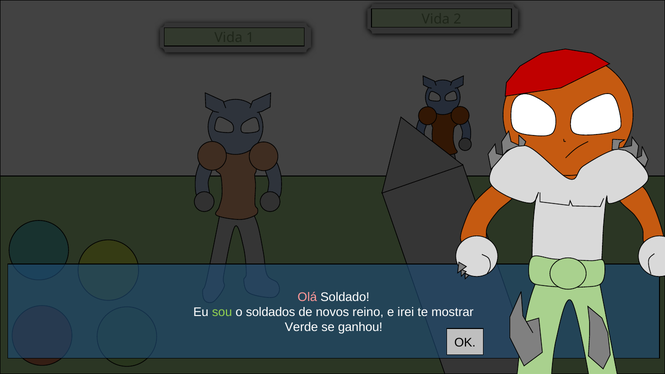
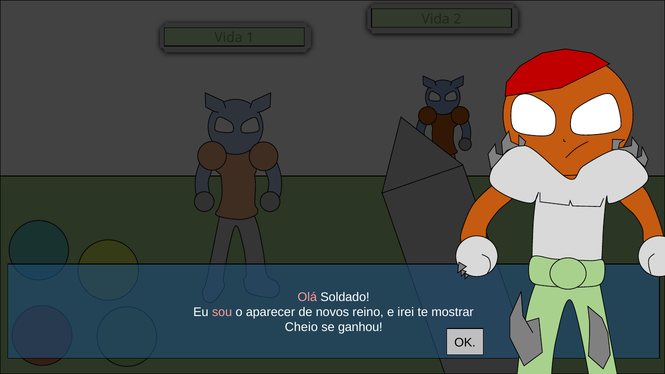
sou colour: light green -> pink
soldados: soldados -> aparecer
Verde: Verde -> Cheio
